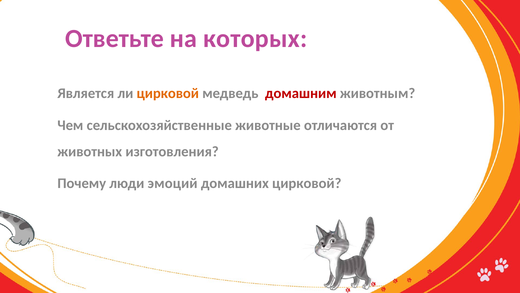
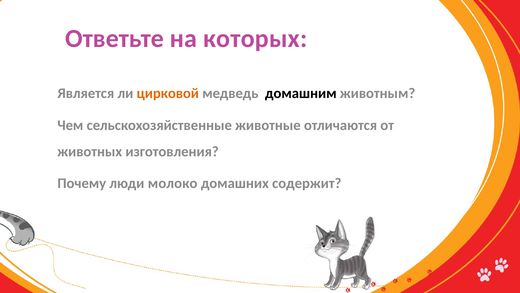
домашним colour: red -> black
эмоций: эмоций -> молоко
домашних цирковой: цирковой -> содержит
